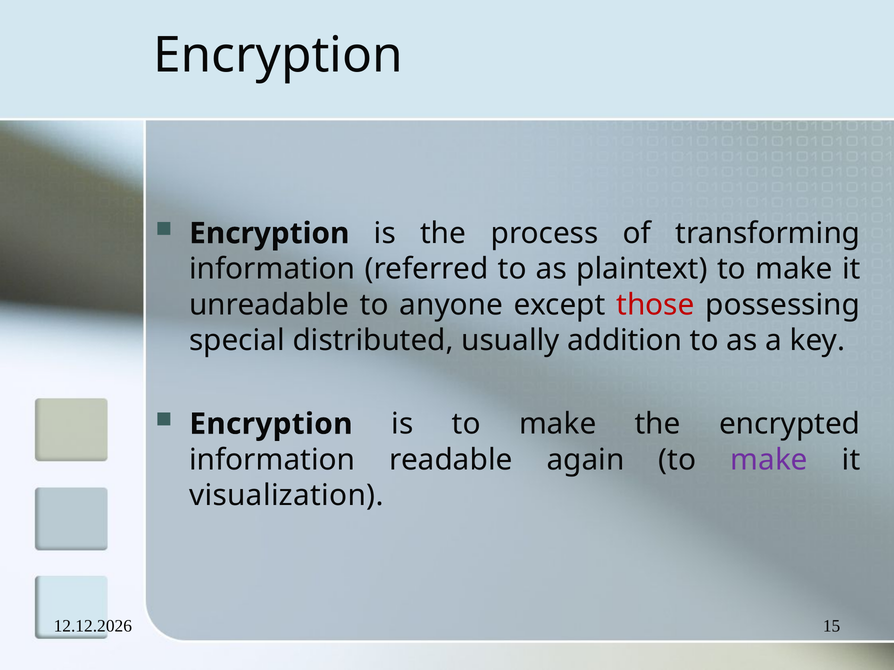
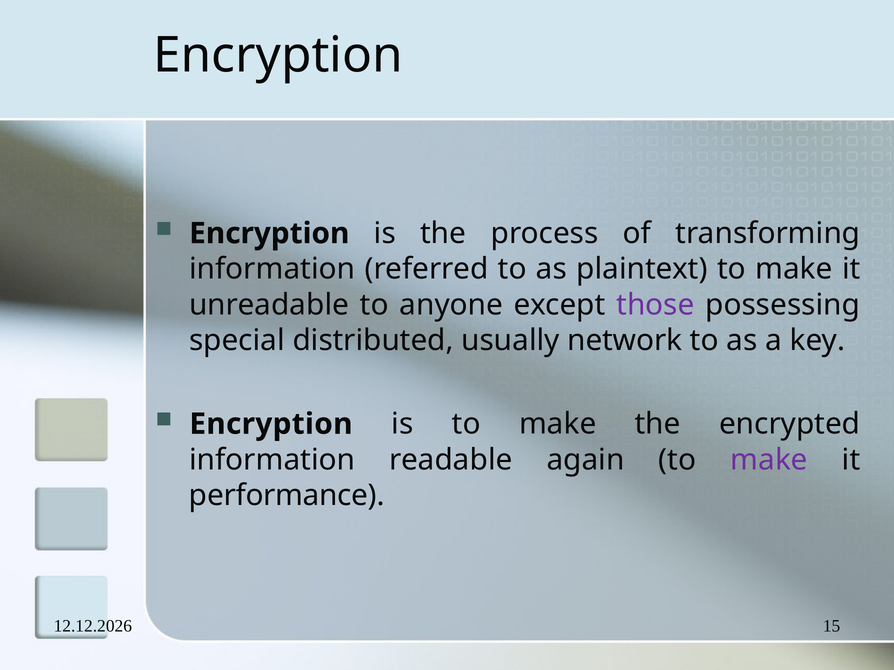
those colour: red -> purple
addition: addition -> network
visualization: visualization -> performance
